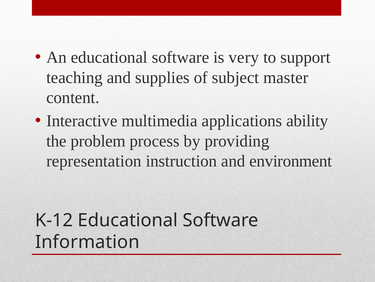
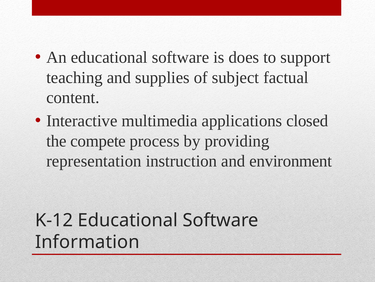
very: very -> does
master: master -> factual
ability: ability -> closed
problem: problem -> compete
